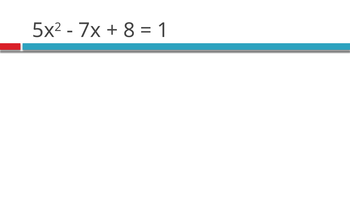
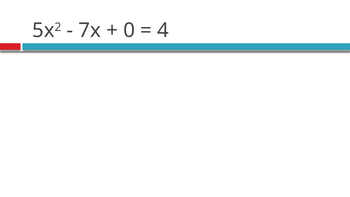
8: 8 -> 0
1: 1 -> 4
